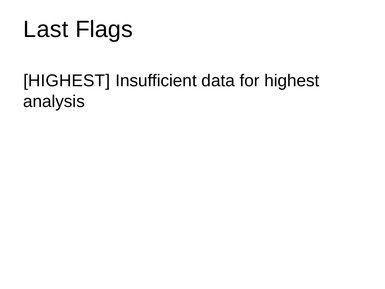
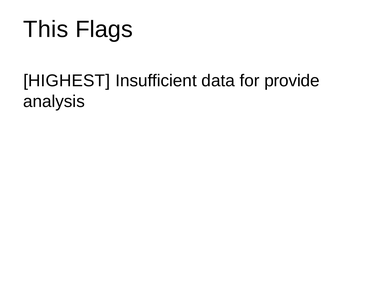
Last: Last -> This
for highest: highest -> provide
